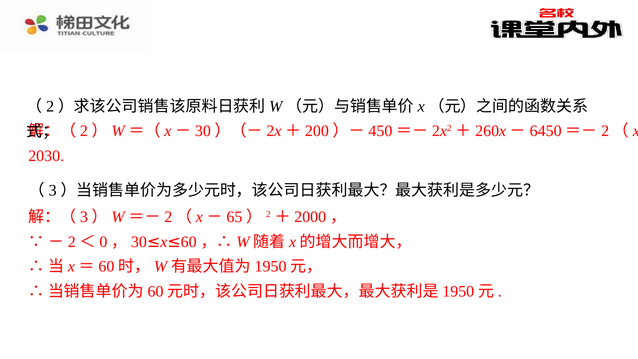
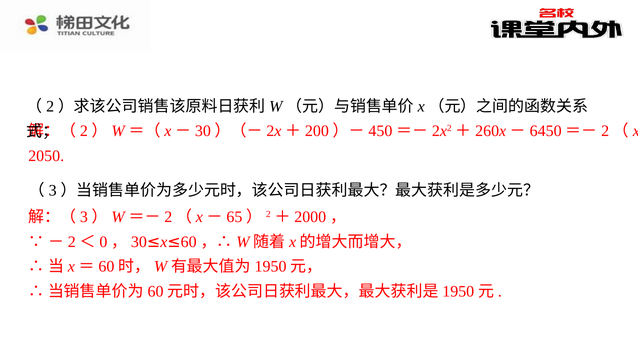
2030: 2030 -> 2050
